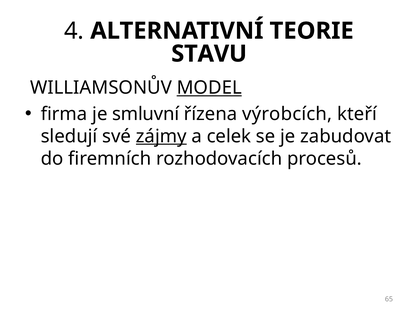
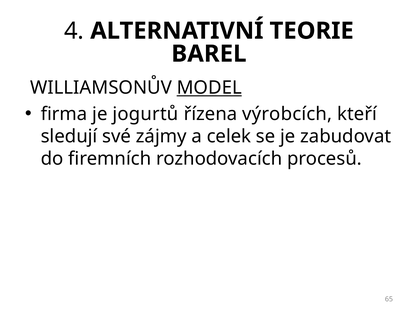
STAVU: STAVU -> BAREL
smluvní: smluvní -> jogurtů
zájmy underline: present -> none
